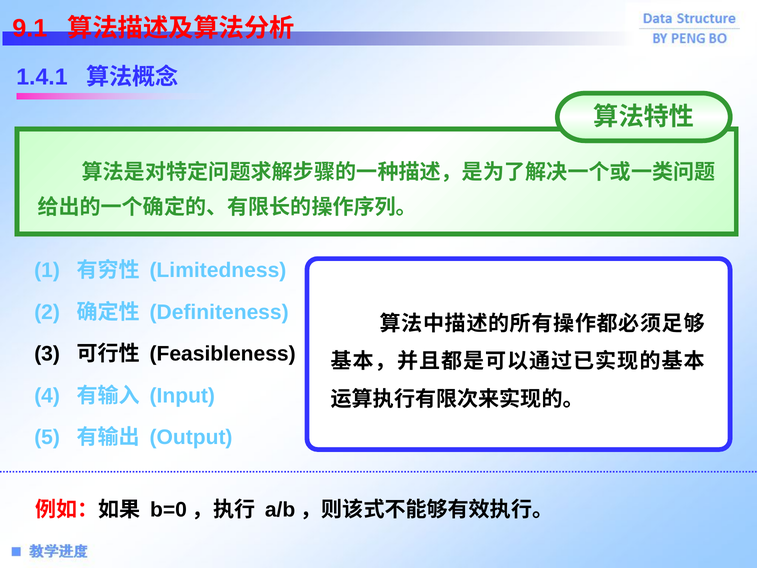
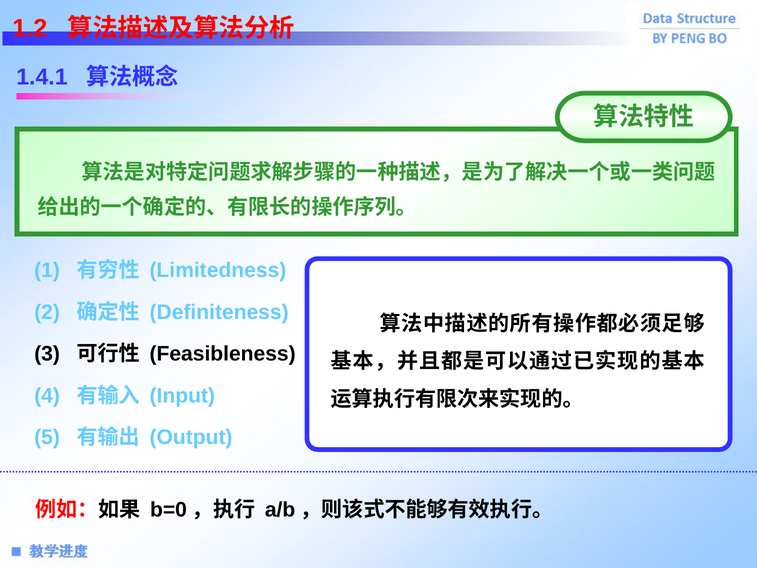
9.1: 9.1 -> 1.2
